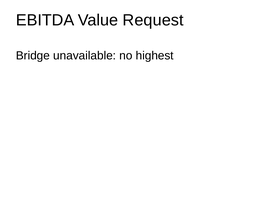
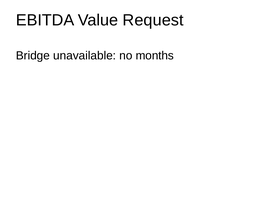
highest: highest -> months
